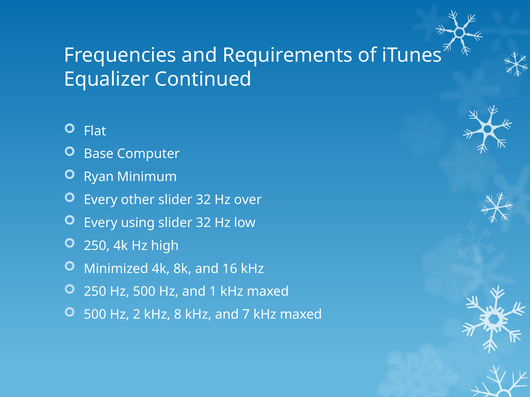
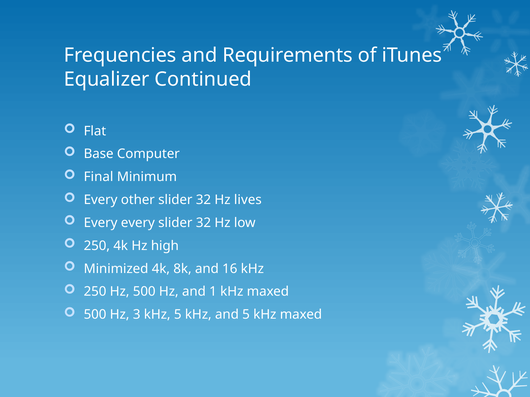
Ryan: Ryan -> Final
over: over -> lives
Every using: using -> every
2: 2 -> 3
kHz 8: 8 -> 5
and 7: 7 -> 5
